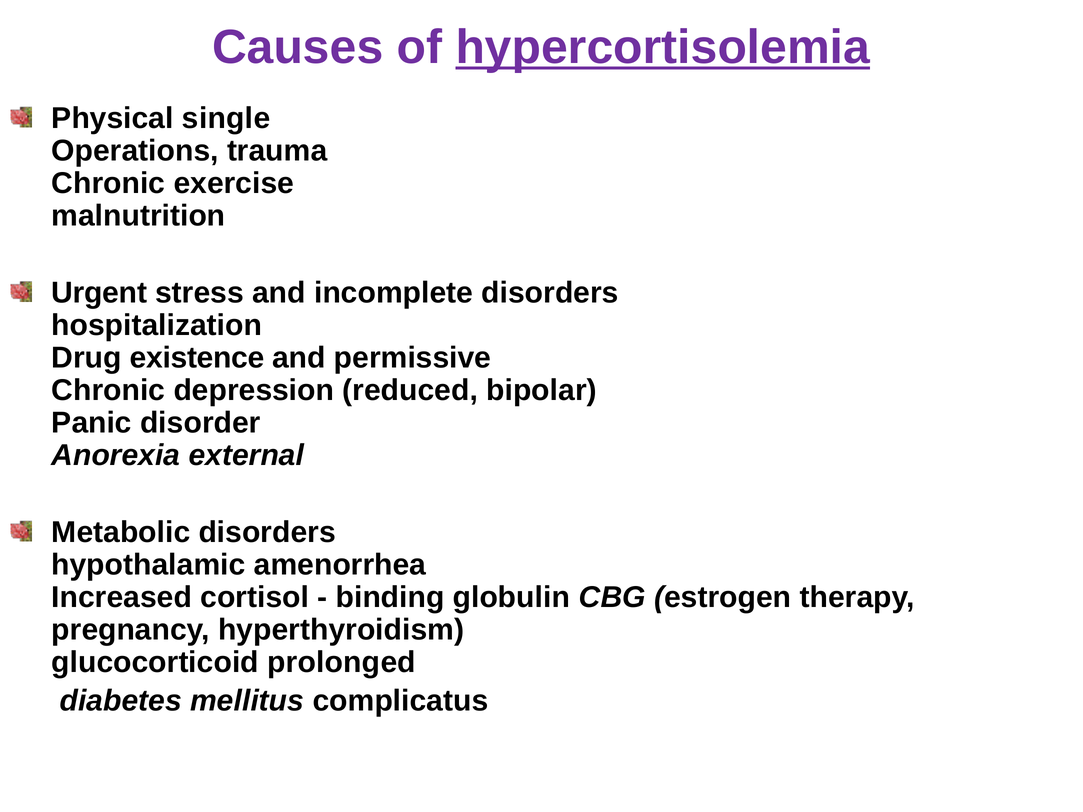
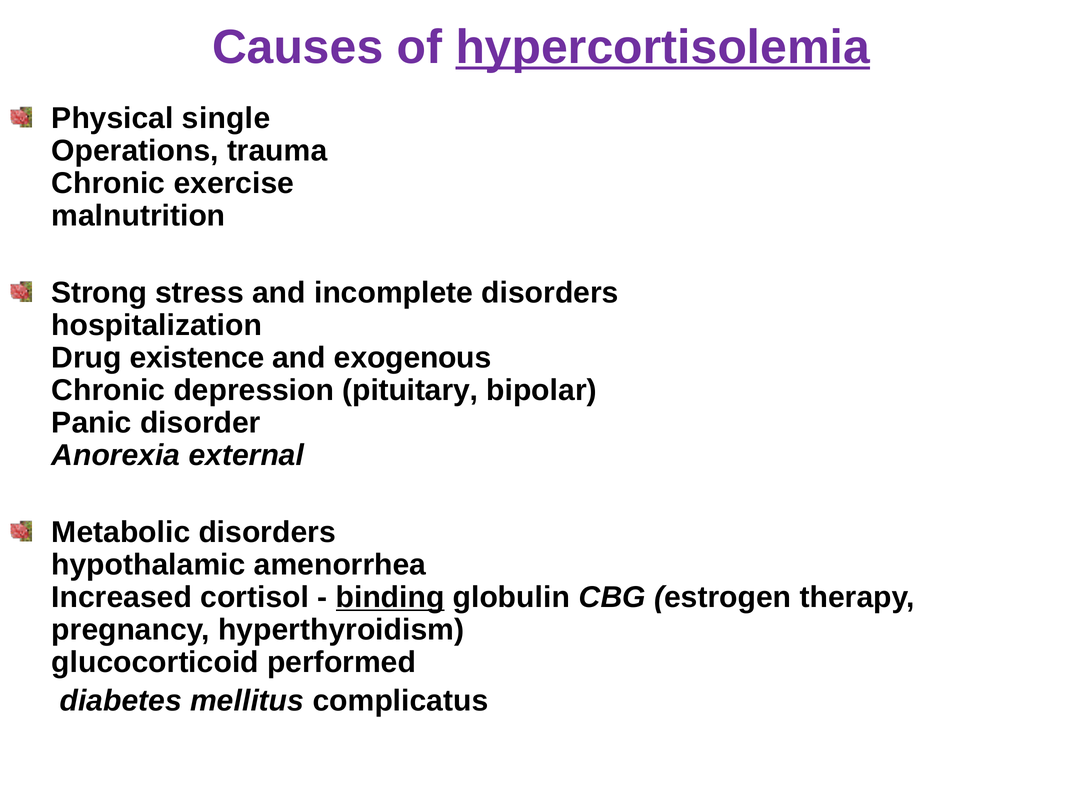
Urgent: Urgent -> Strong
permissive: permissive -> exogenous
reduced: reduced -> pituitary
binding underline: none -> present
prolonged: prolonged -> performed
